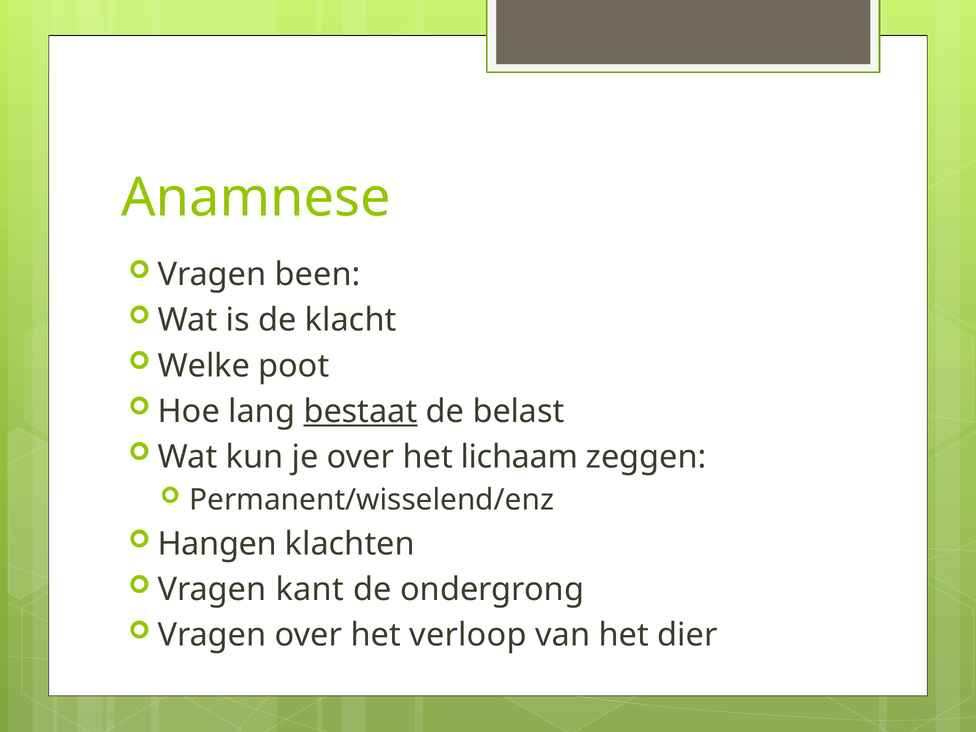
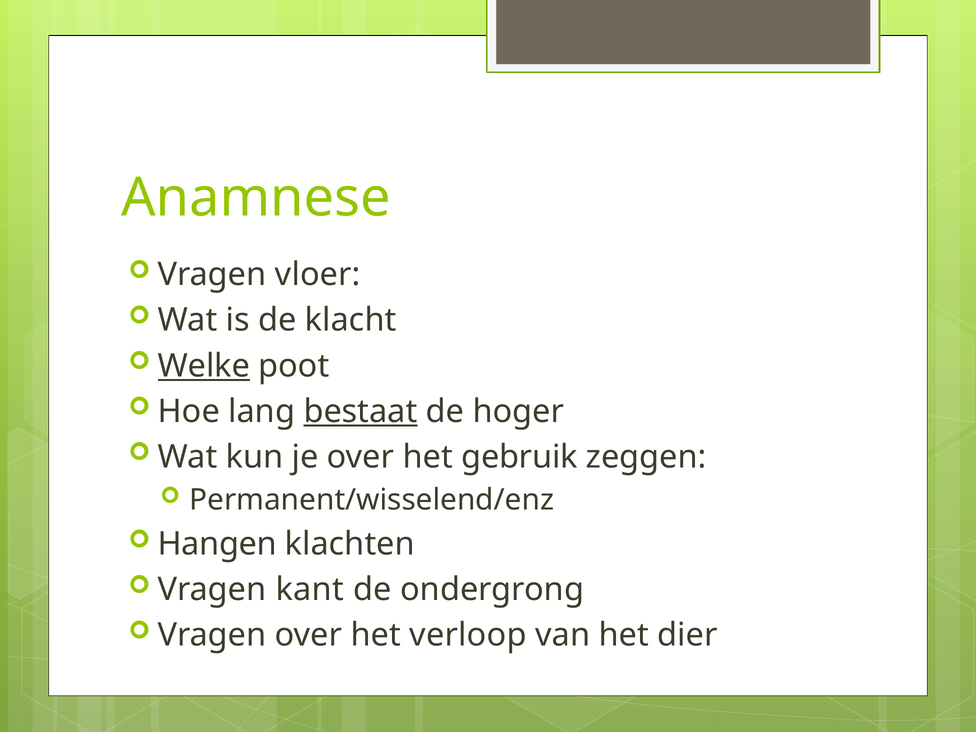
been: been -> vloer
Welke underline: none -> present
belast: belast -> hoger
lichaam: lichaam -> gebruik
